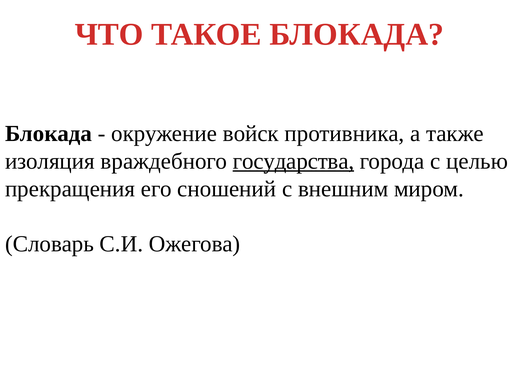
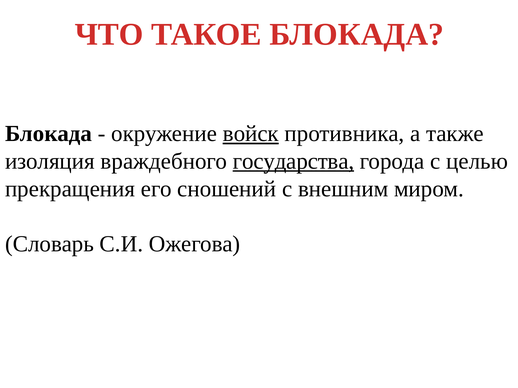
войск underline: none -> present
